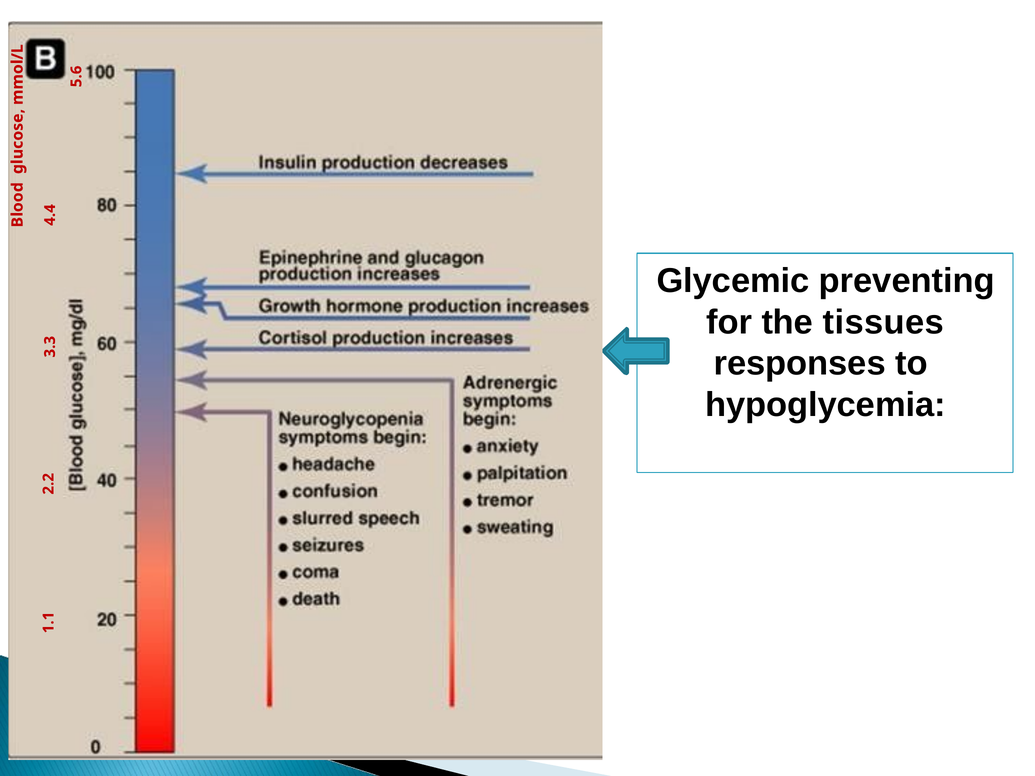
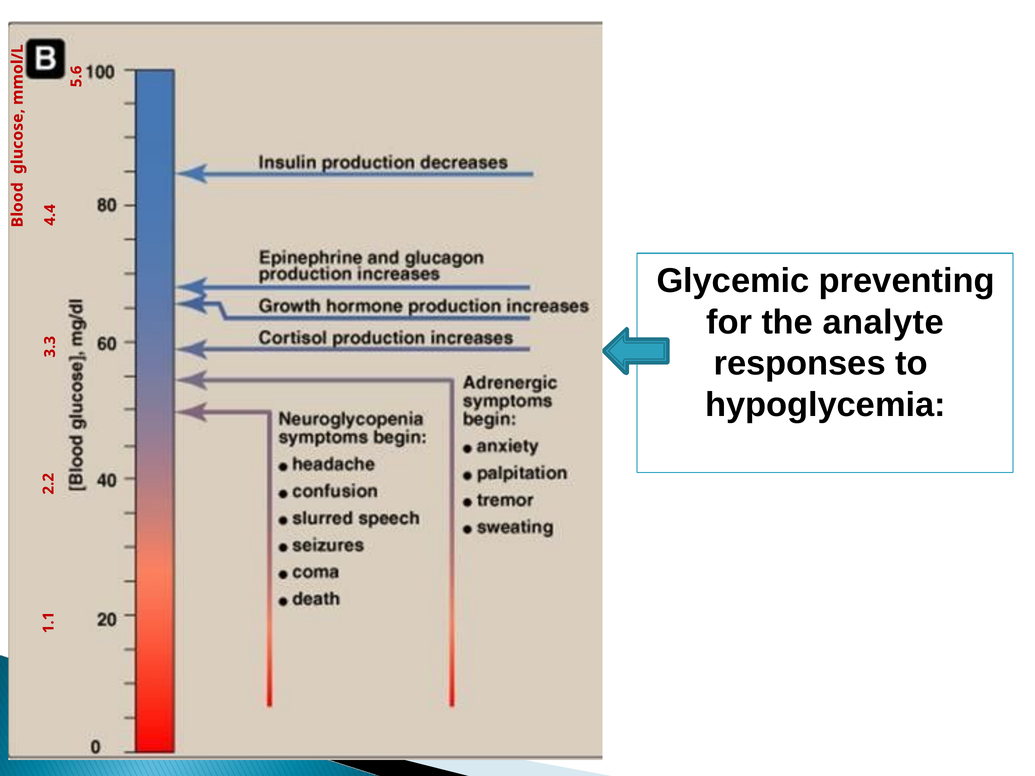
tissues: tissues -> analyte
